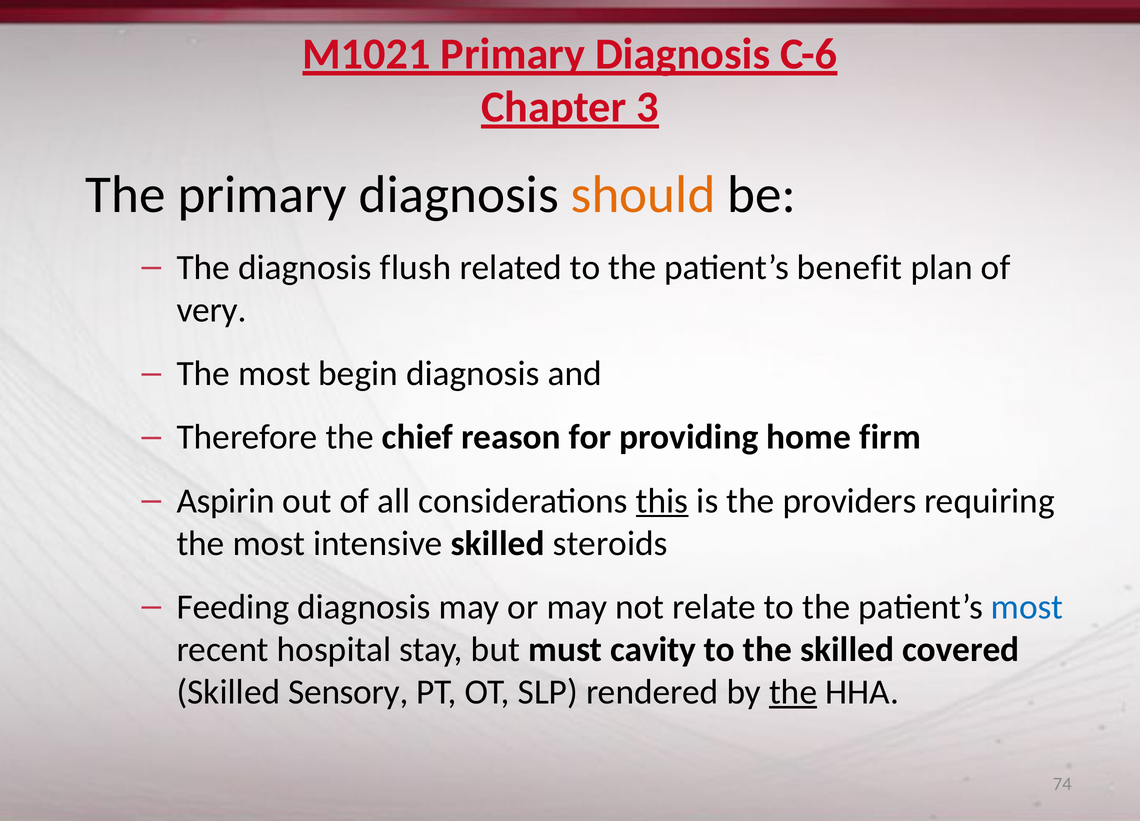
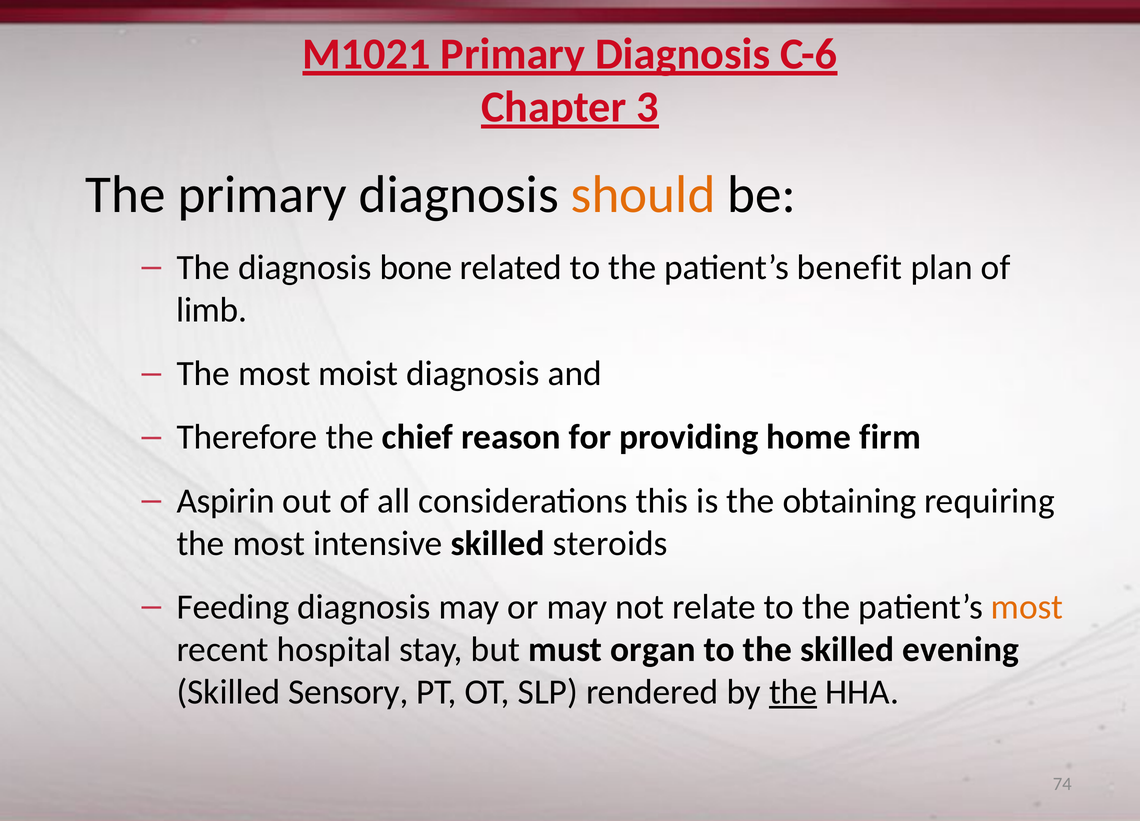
flush: flush -> bone
very: very -> limb
begin: begin -> moist
this underline: present -> none
providers: providers -> obtaining
most at (1027, 607) colour: blue -> orange
cavity: cavity -> organ
covered: covered -> evening
